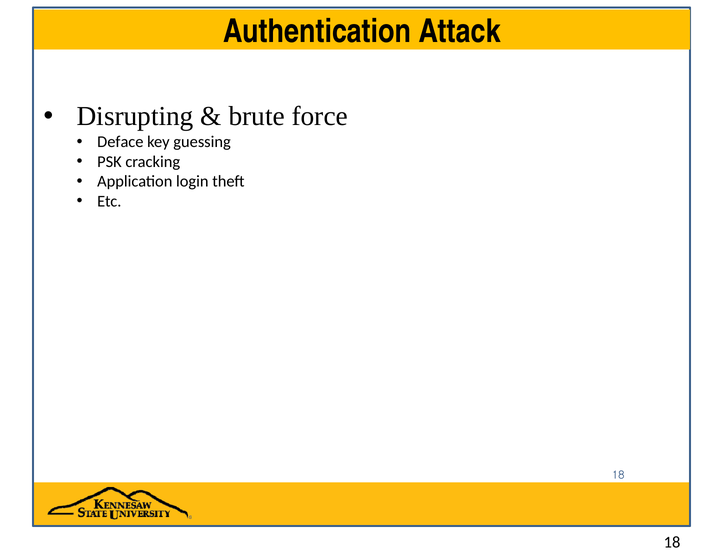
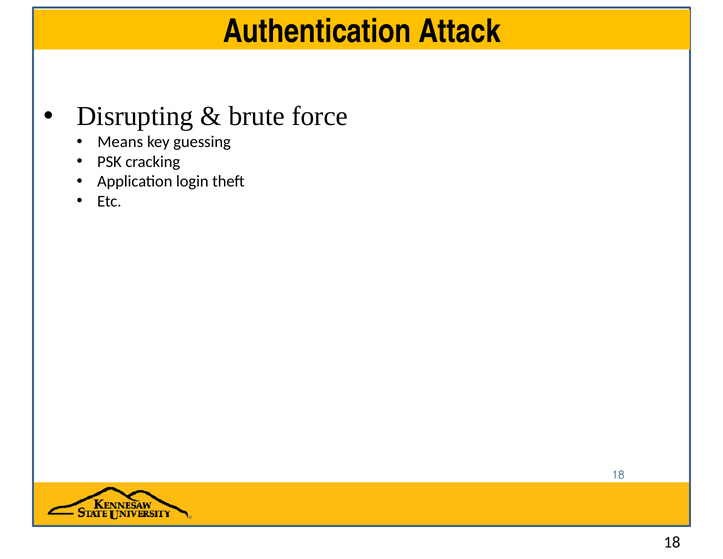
Deface: Deface -> Means
